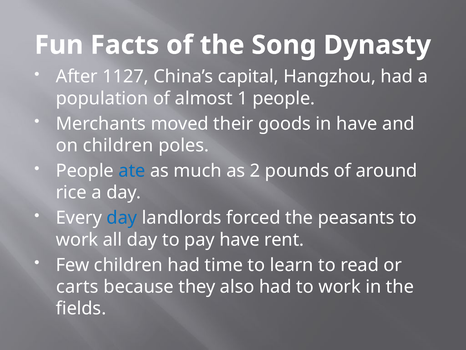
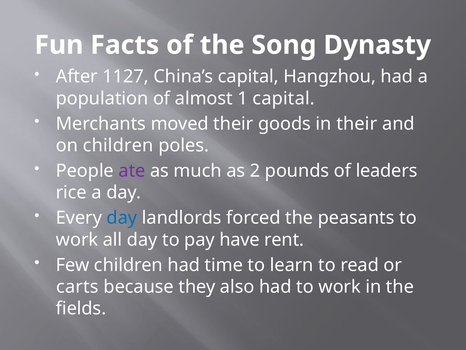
1 people: people -> capital
in have: have -> their
ate colour: blue -> purple
around: around -> leaders
